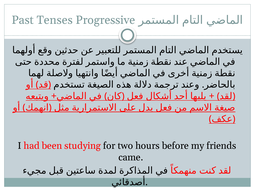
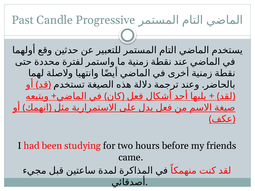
Tenses: Tenses -> Candle
